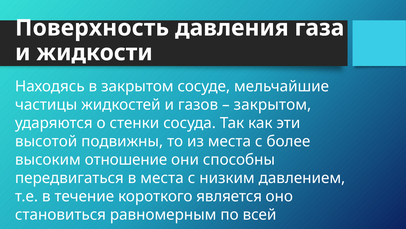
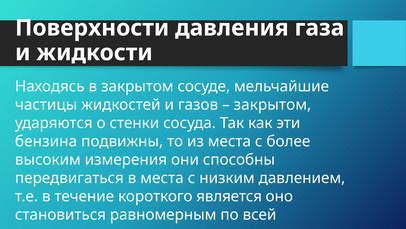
Поверхность at (92, 28): Поверхность -> Поверхности
высотой: высотой -> бензина
отношение: отношение -> измерения
